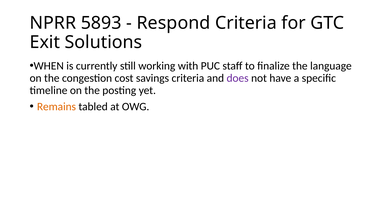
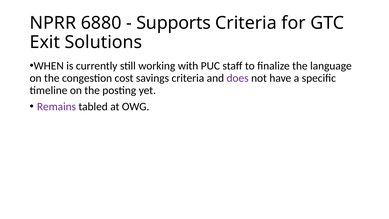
5893: 5893 -> 6880
Respond: Respond -> Supports
Remains colour: orange -> purple
